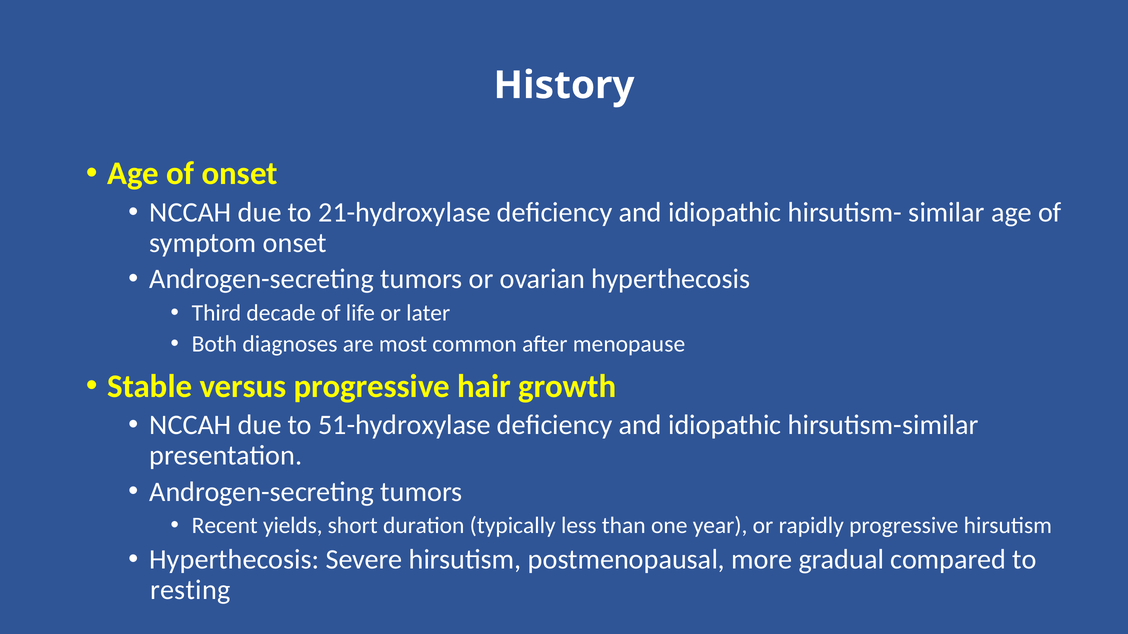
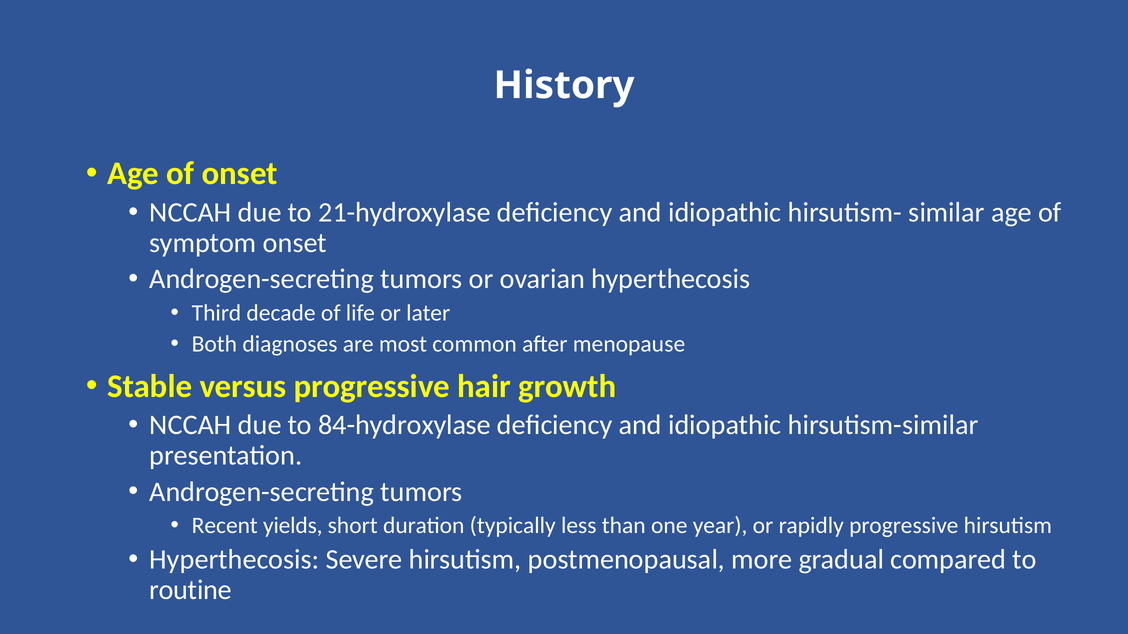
51-hydroxylase: 51-hydroxylase -> 84-hydroxylase
resting: resting -> routine
